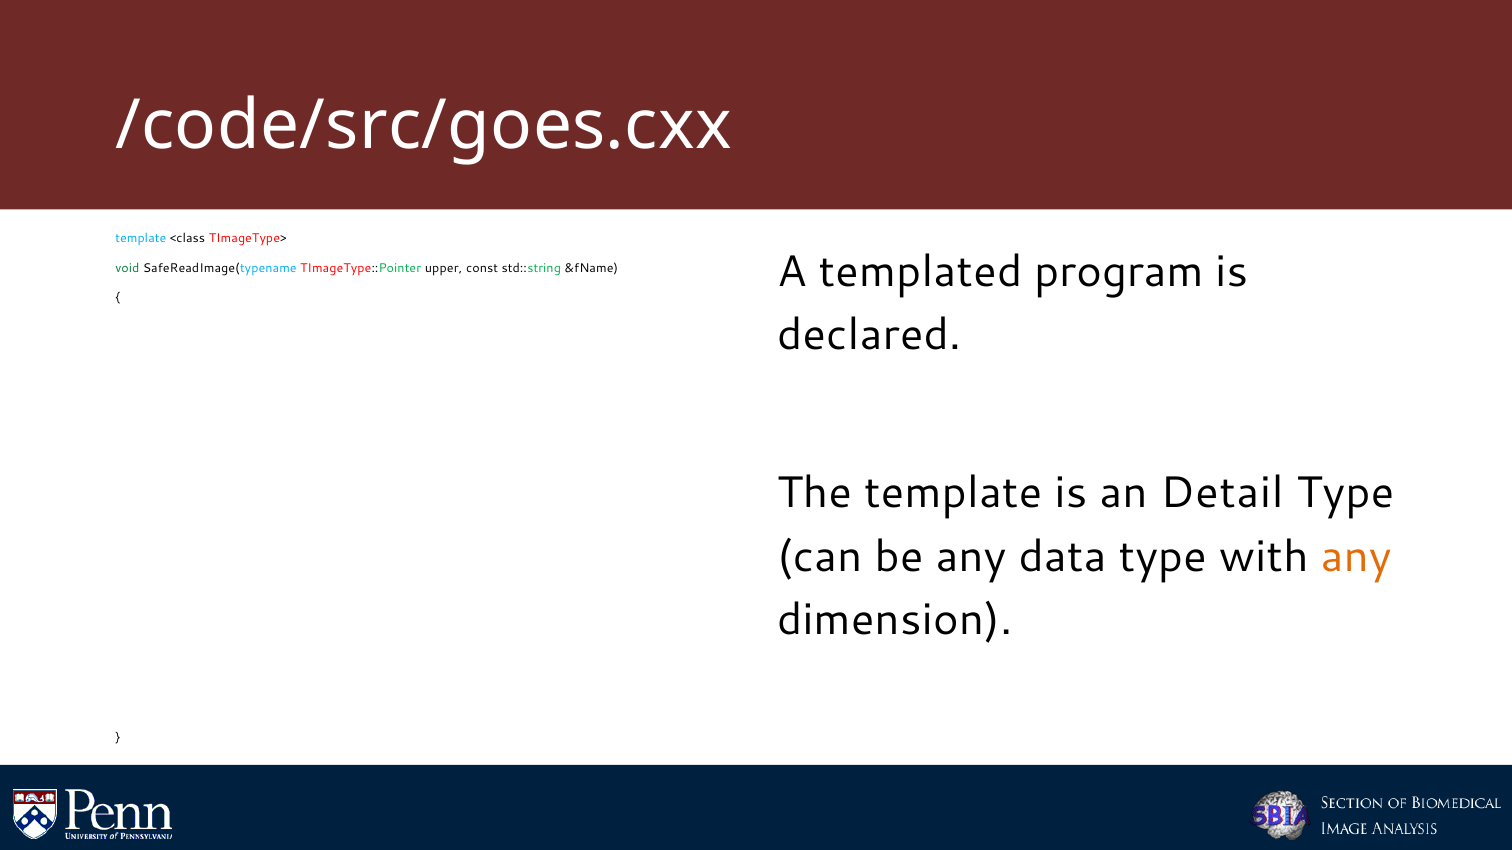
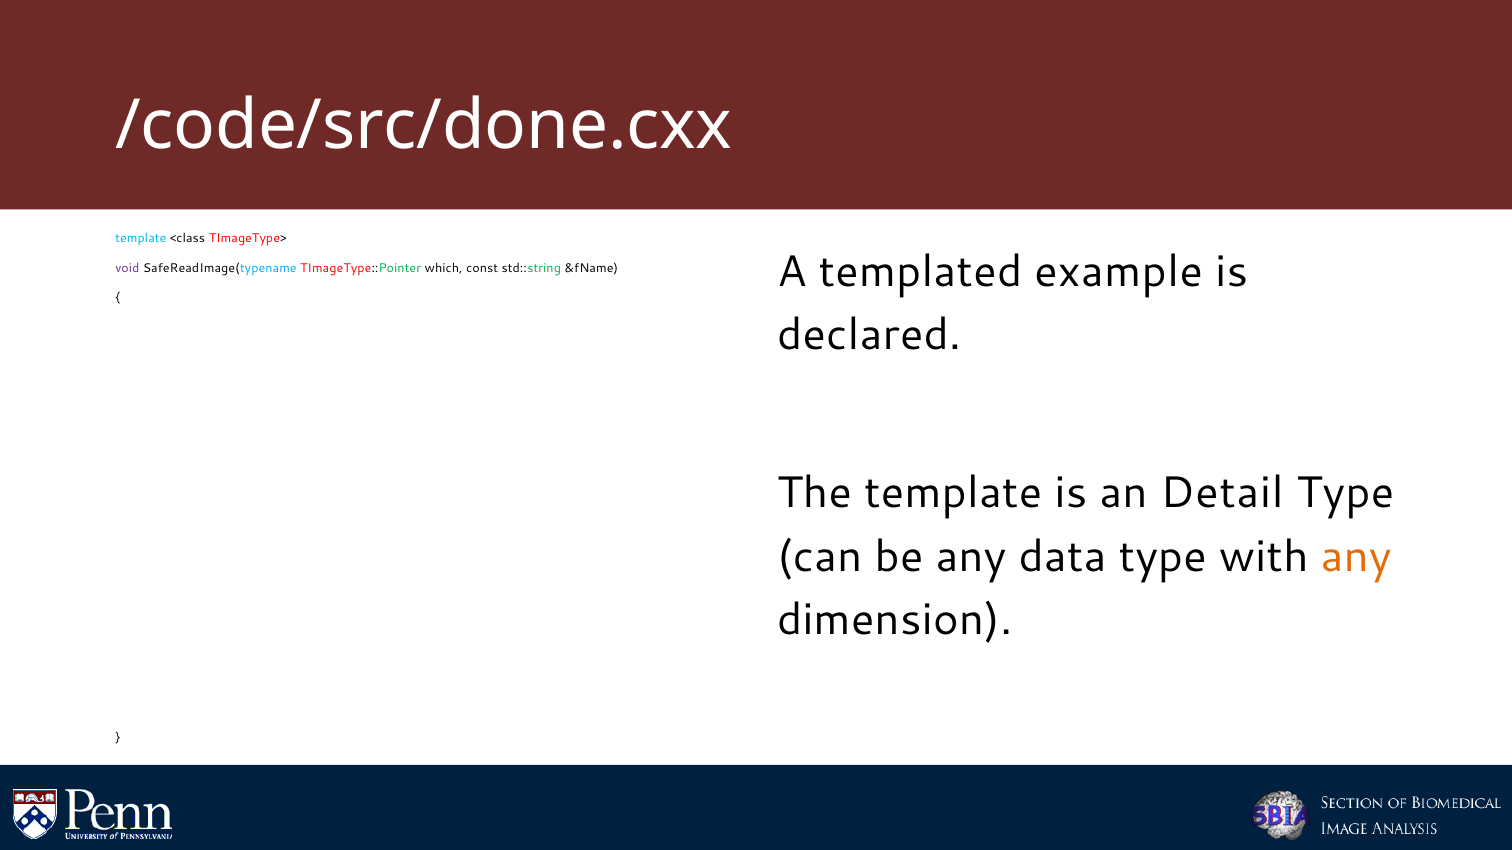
/code/src/goes.cxx: /code/src/goes.cxx -> /code/src/done.cxx
program: program -> example
void colour: green -> purple
upper: upper -> which
